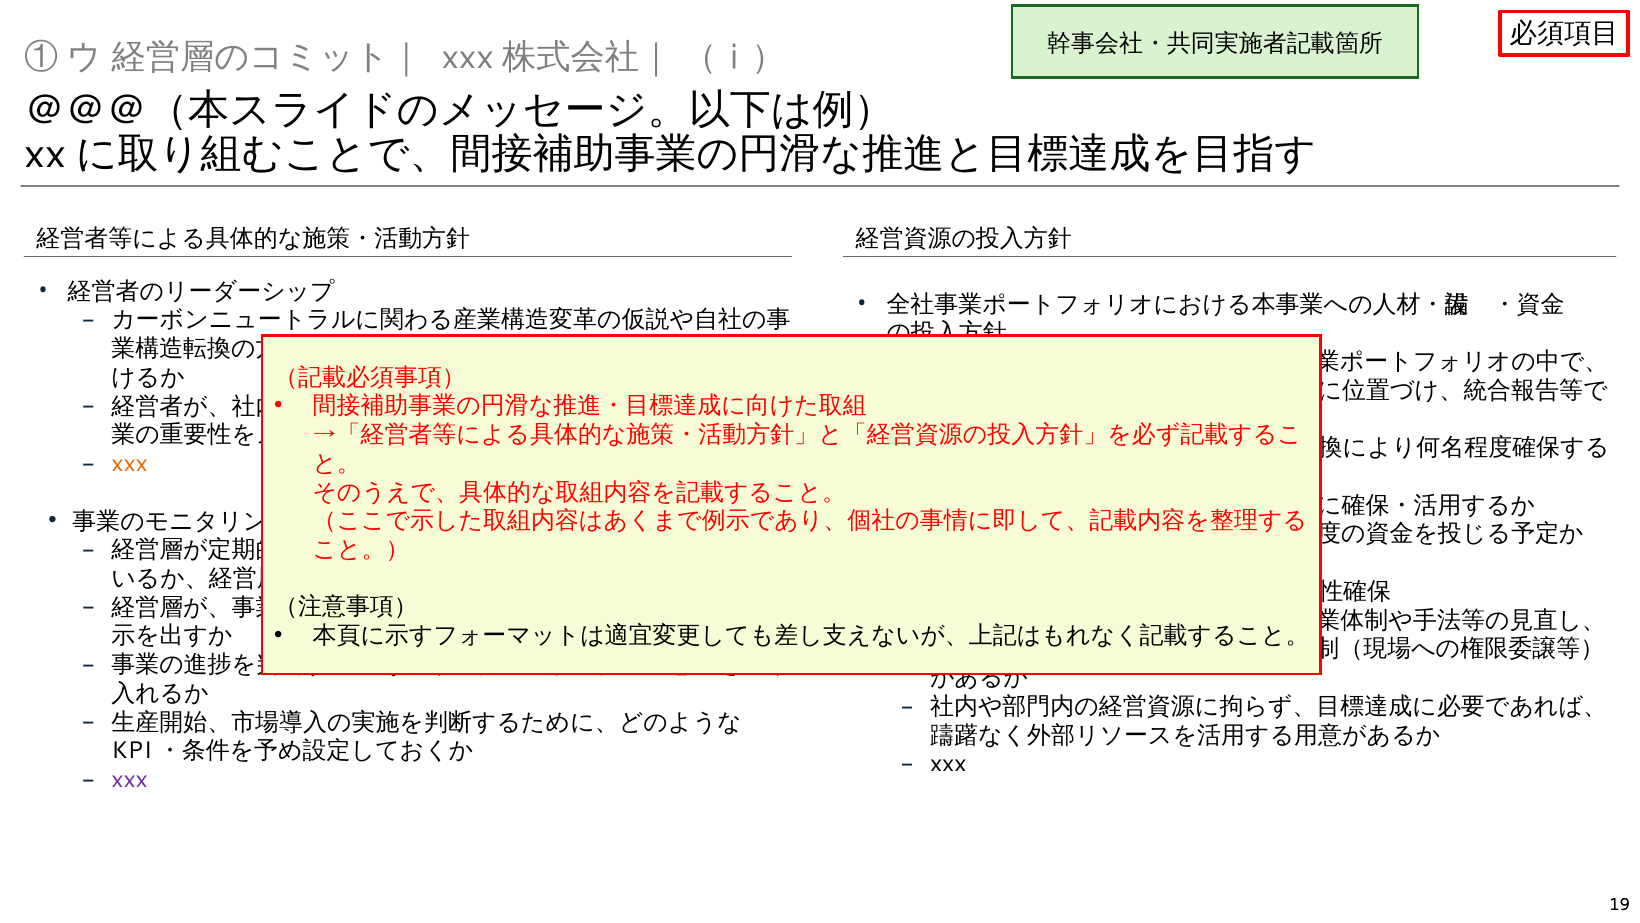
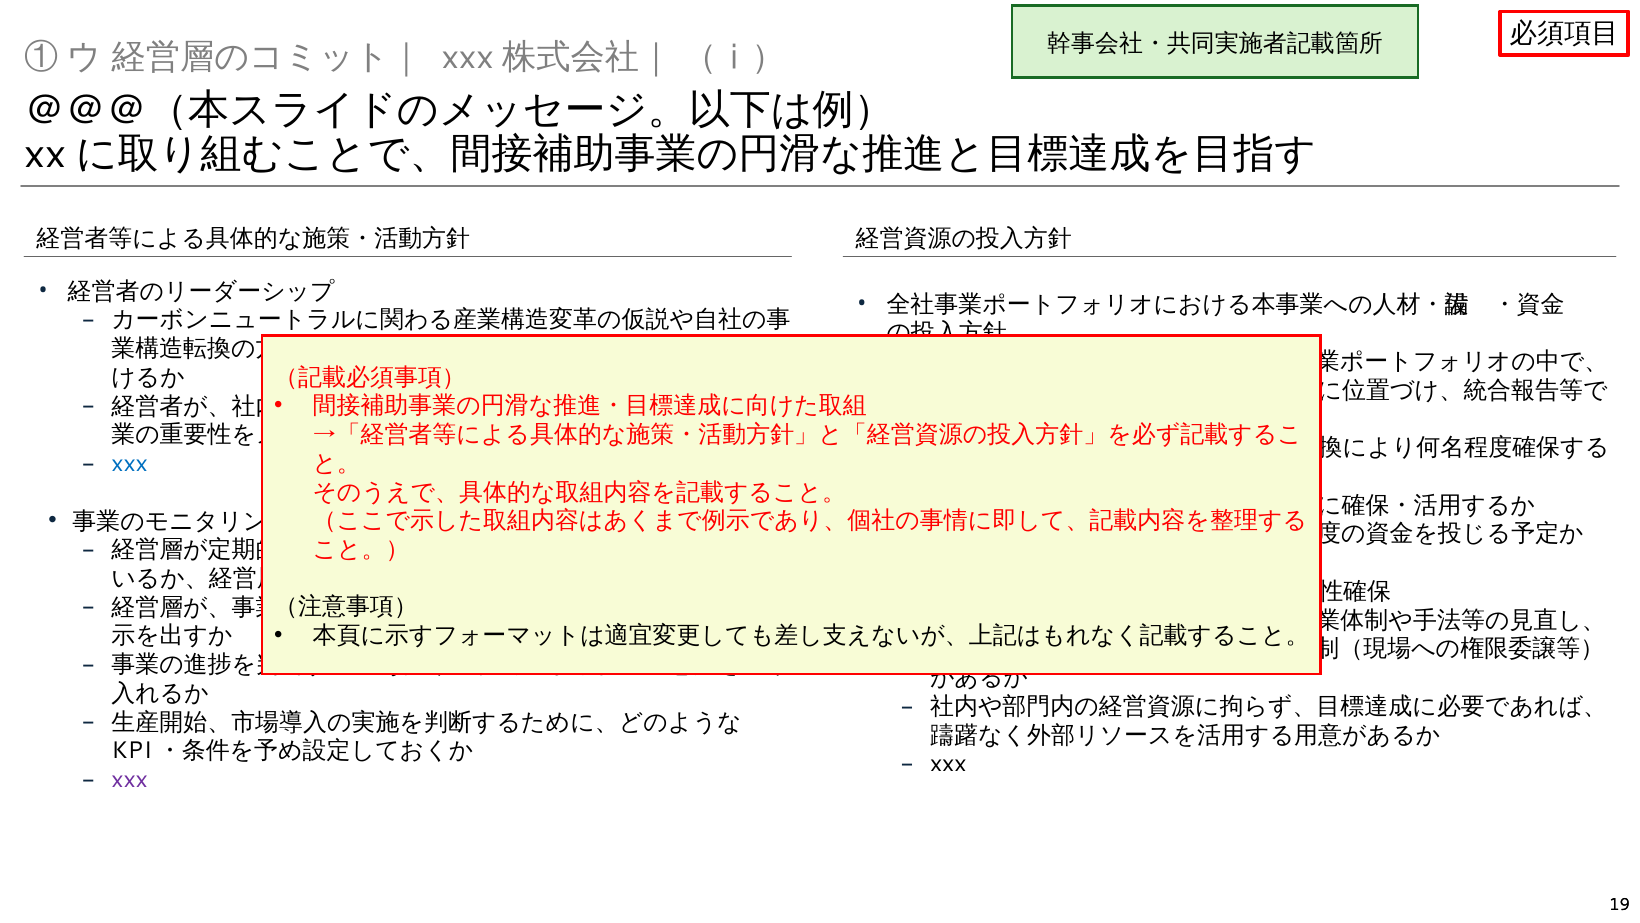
xxx at (130, 463) colour: orange -> blue
